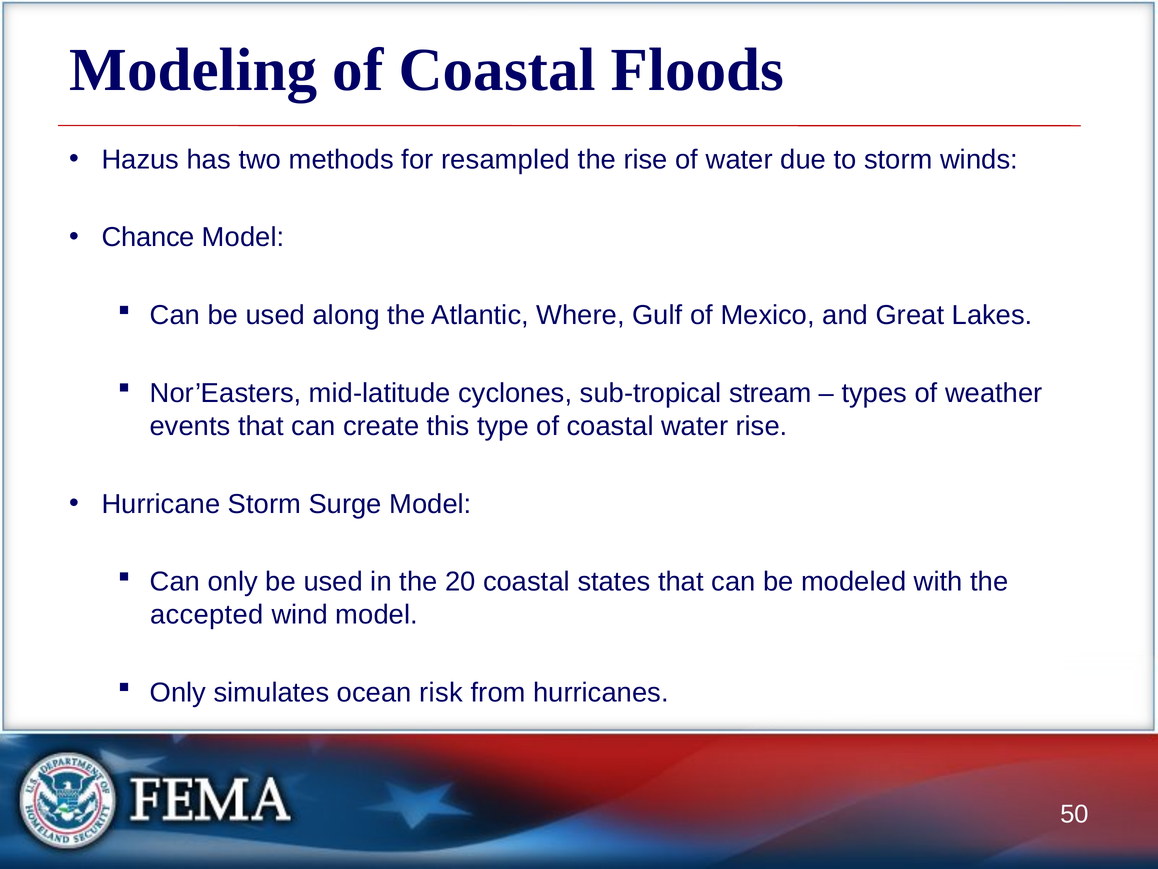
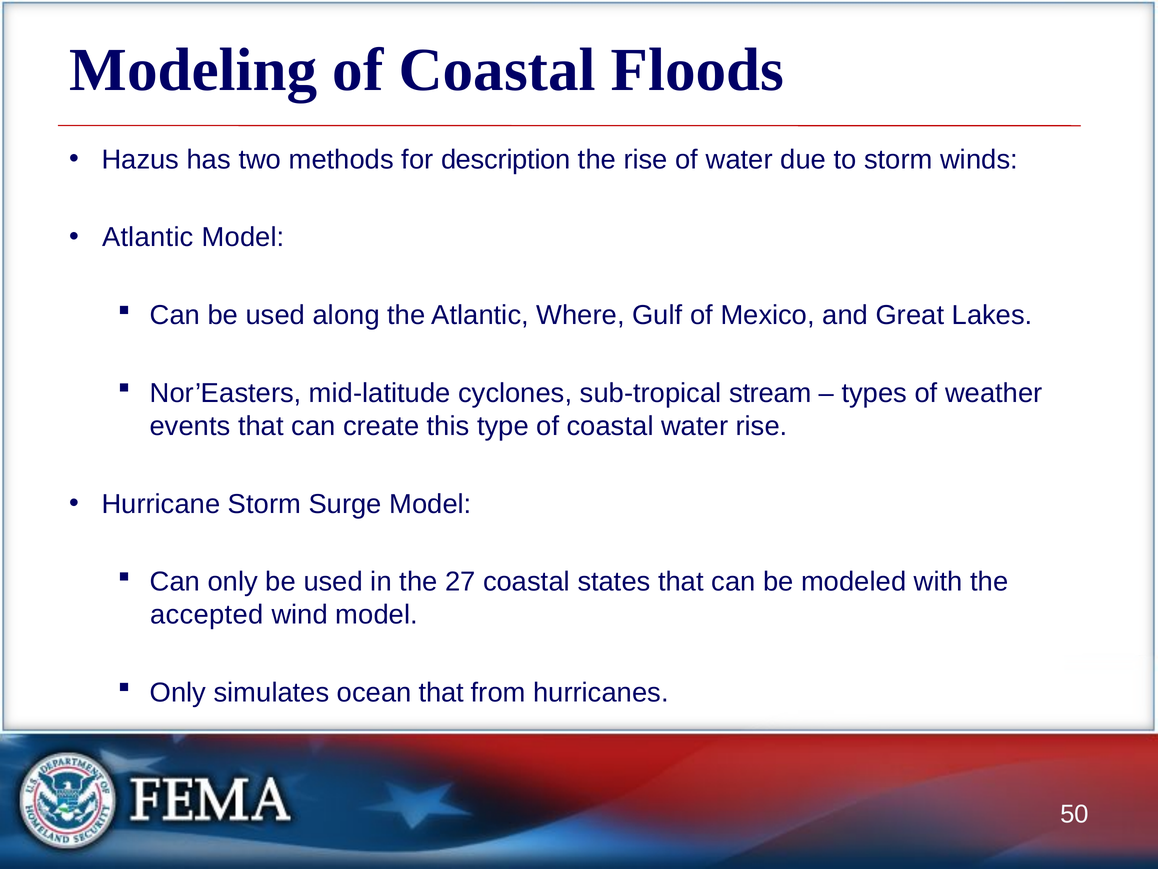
resampled: resampled -> description
Chance at (148, 237): Chance -> Atlantic
20: 20 -> 27
ocean risk: risk -> that
